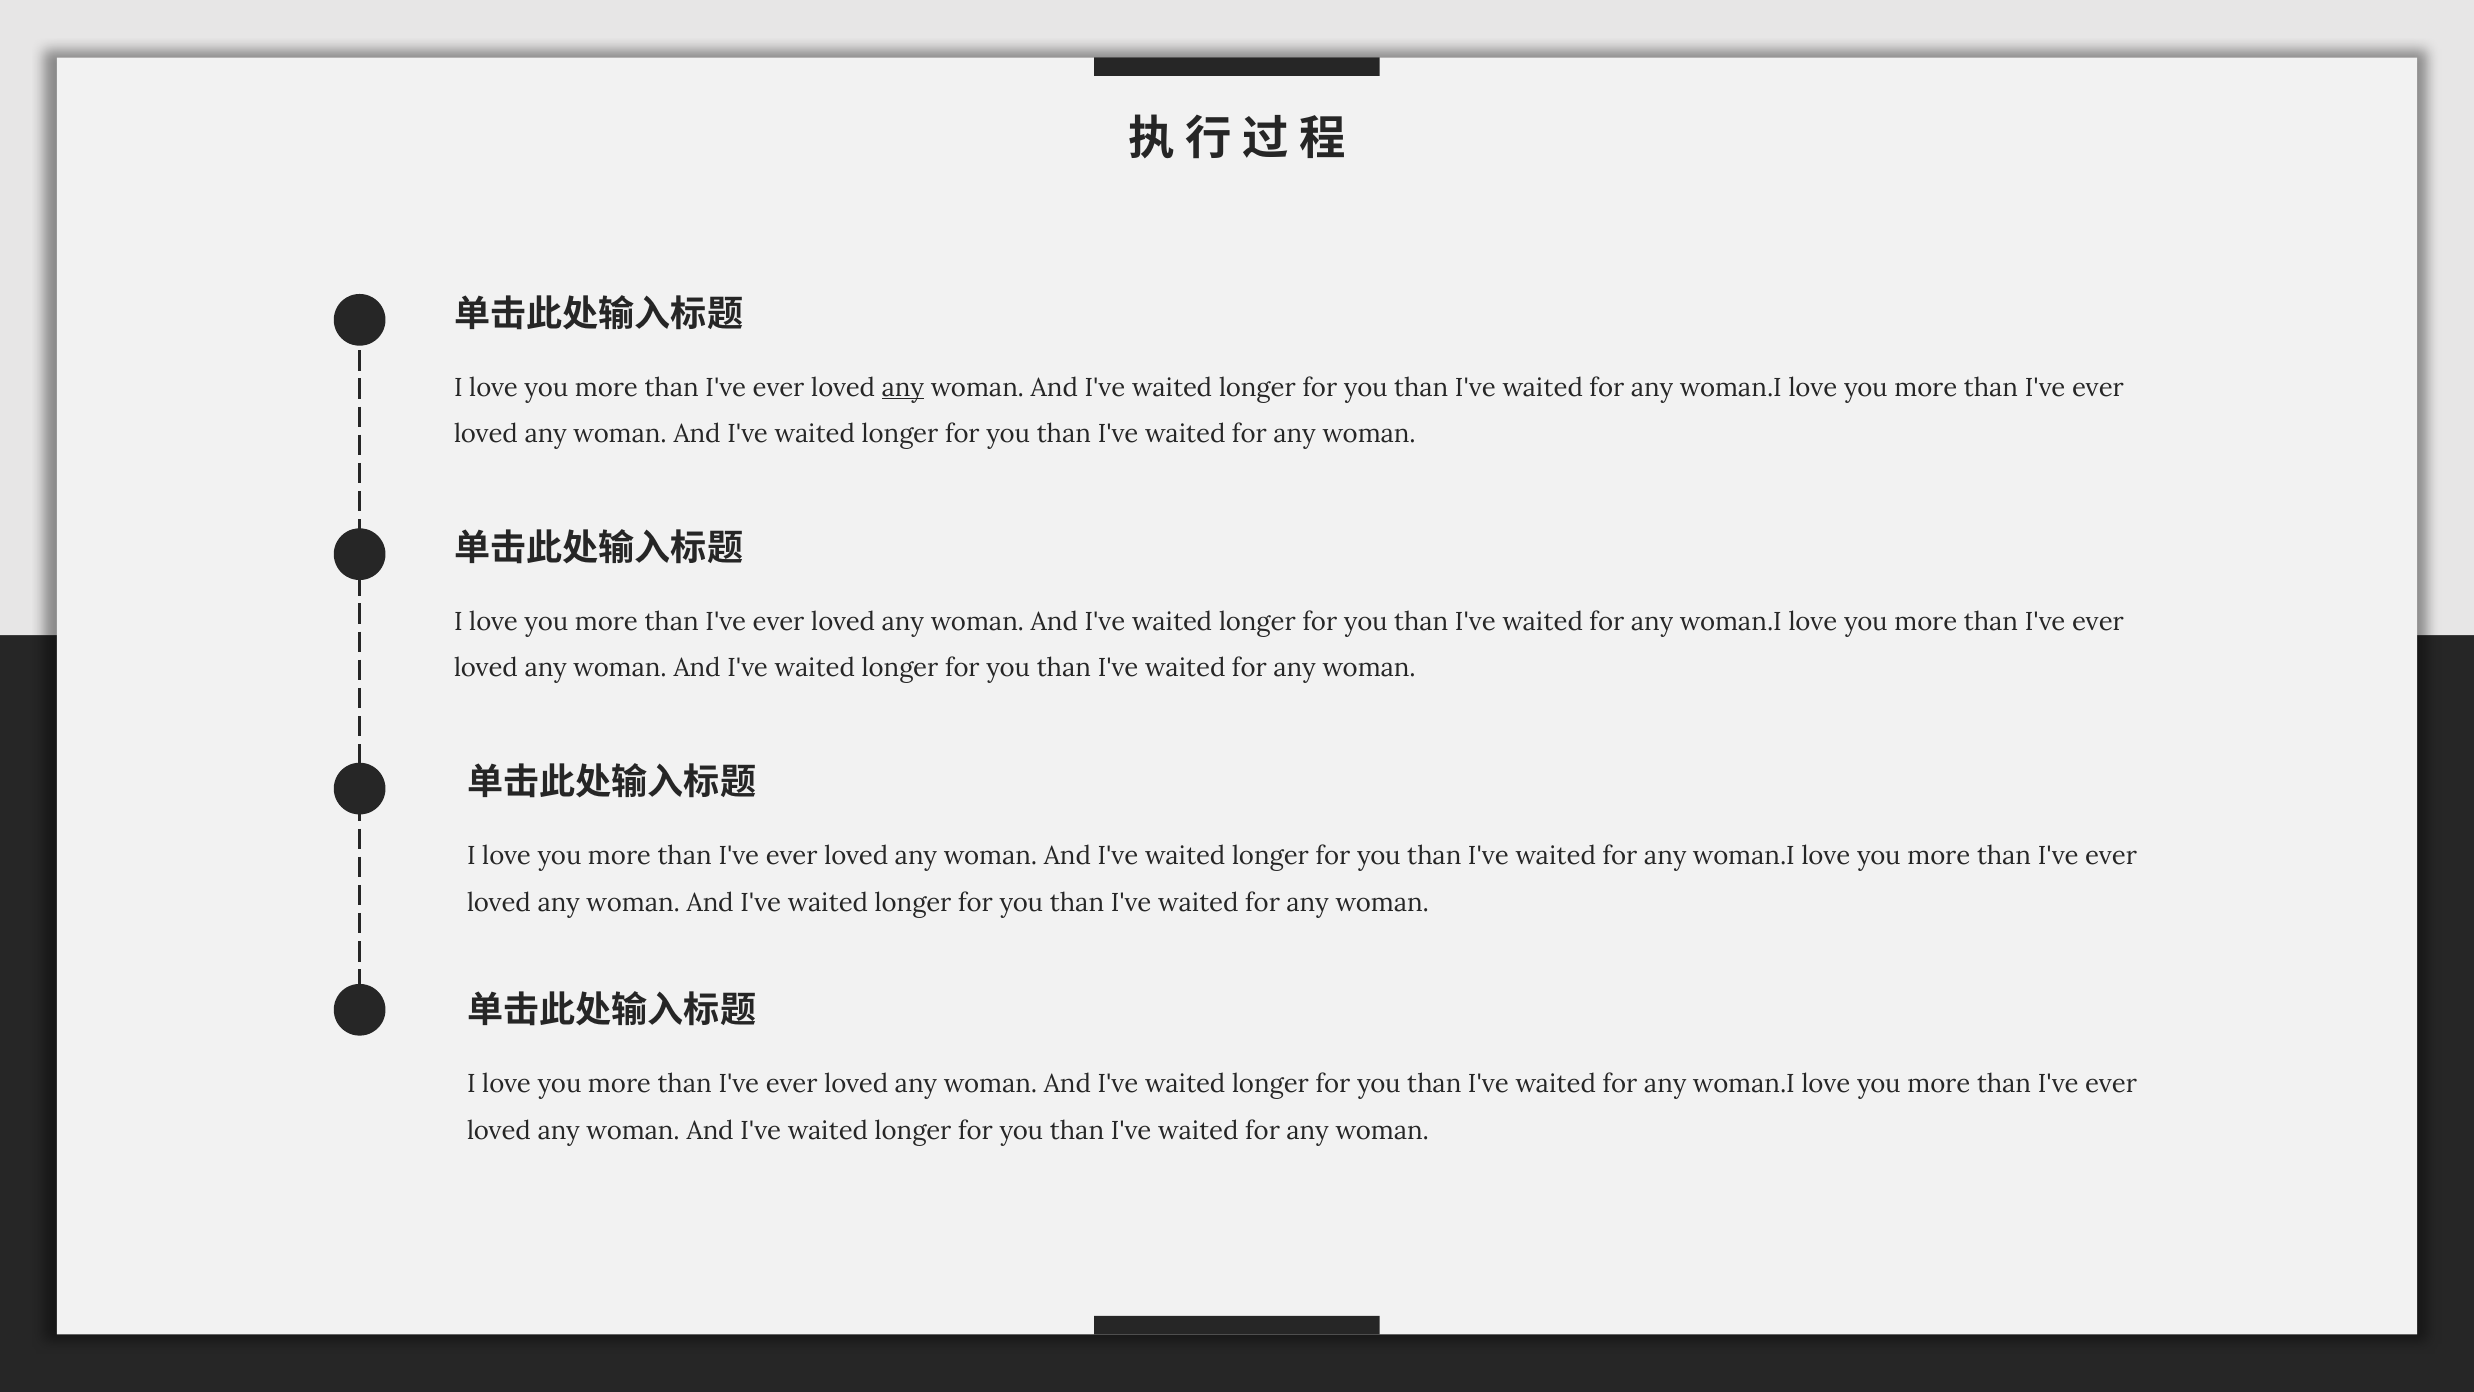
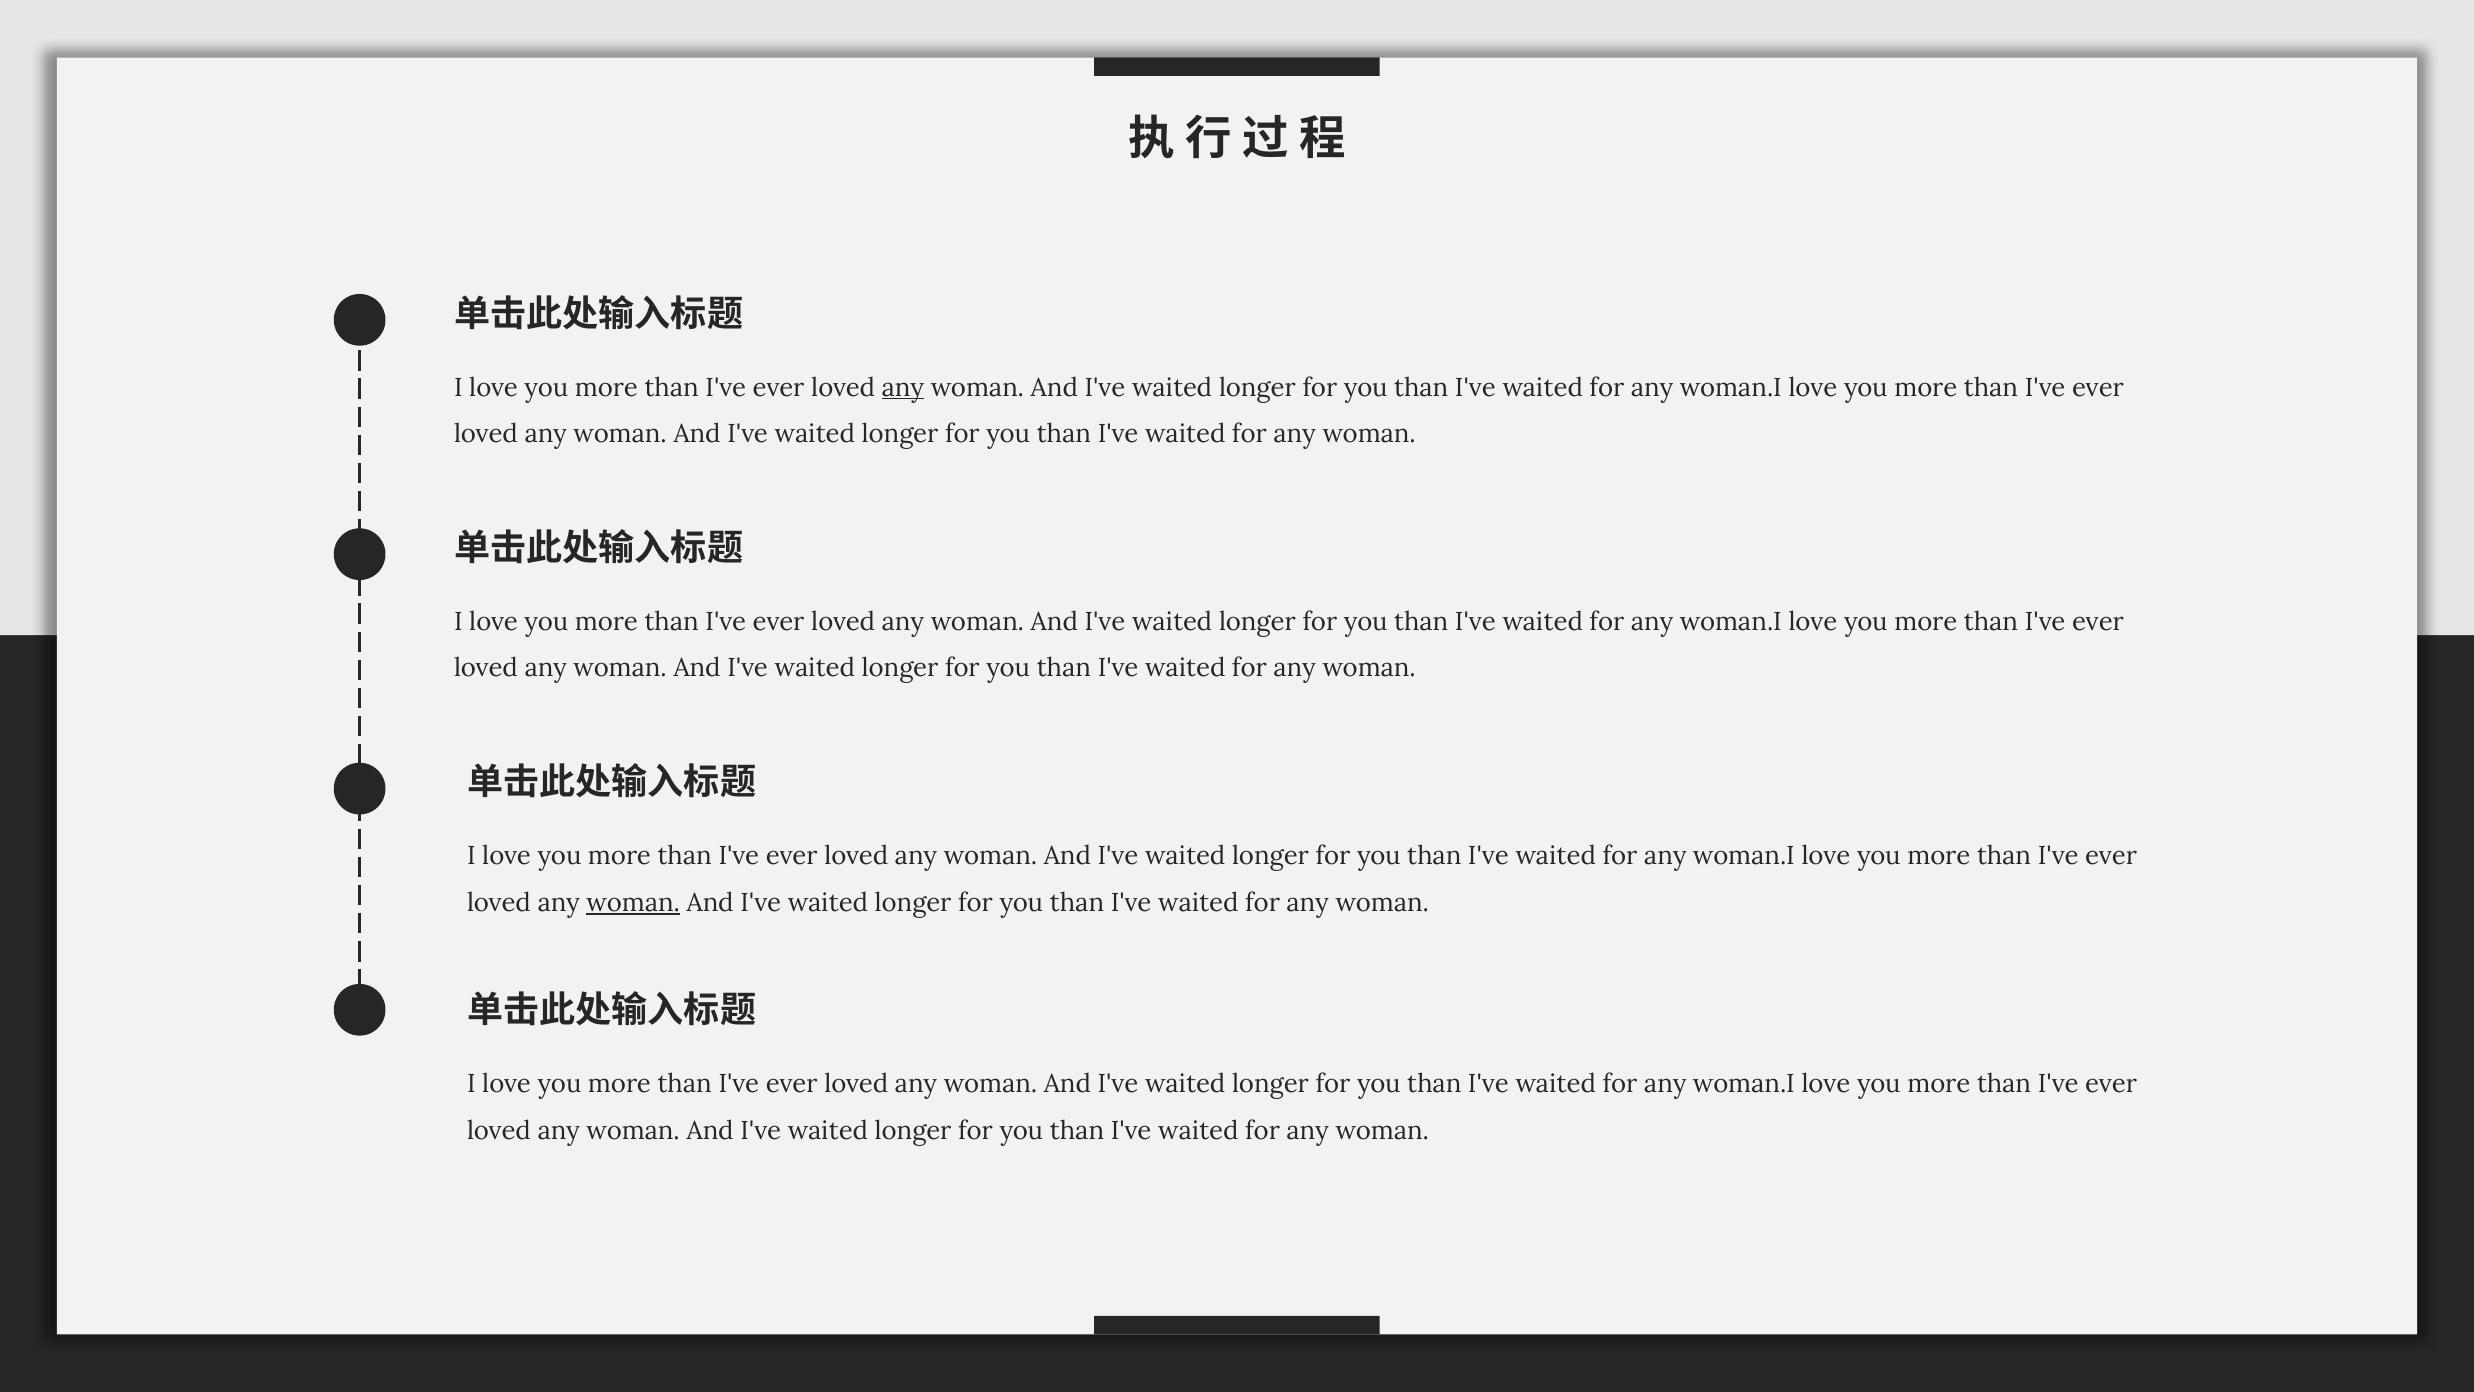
woman at (633, 903) underline: none -> present
